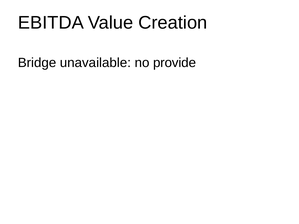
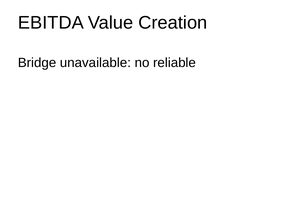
provide: provide -> reliable
